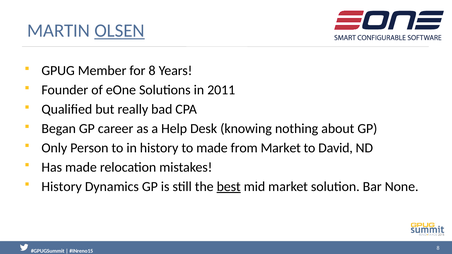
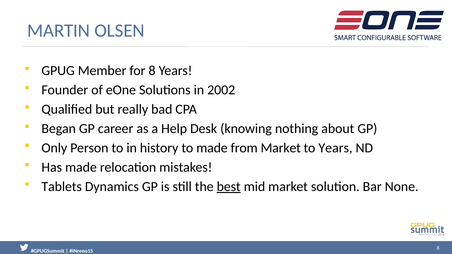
OLSEN underline: present -> none
2011: 2011 -> 2002
to David: David -> Years
History at (62, 187): History -> Tablets
